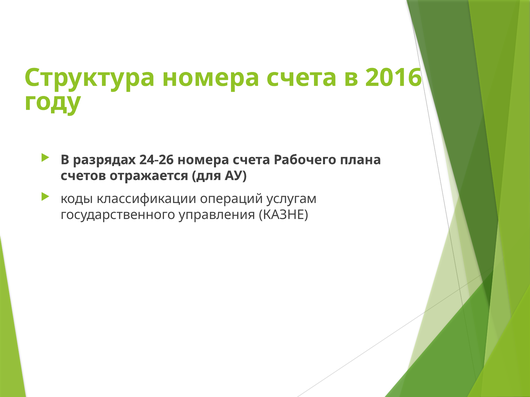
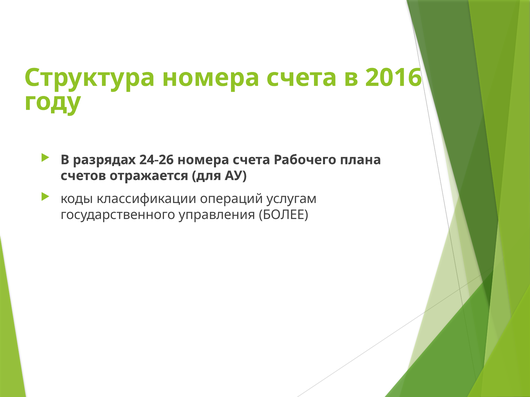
КАЗНЕ: КАЗНЕ -> БОЛЕЕ
